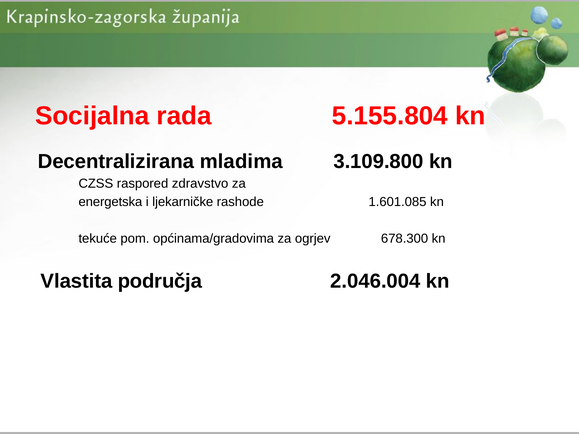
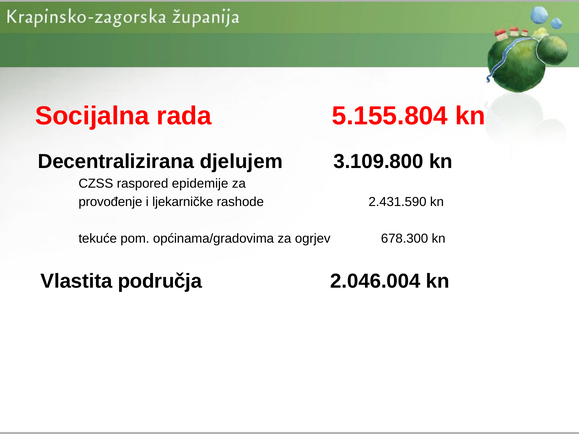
mladima: mladima -> djelujem
zdravstvo: zdravstvo -> epidemije
energetska: energetska -> provođenje
1.601.085: 1.601.085 -> 2.431.590
